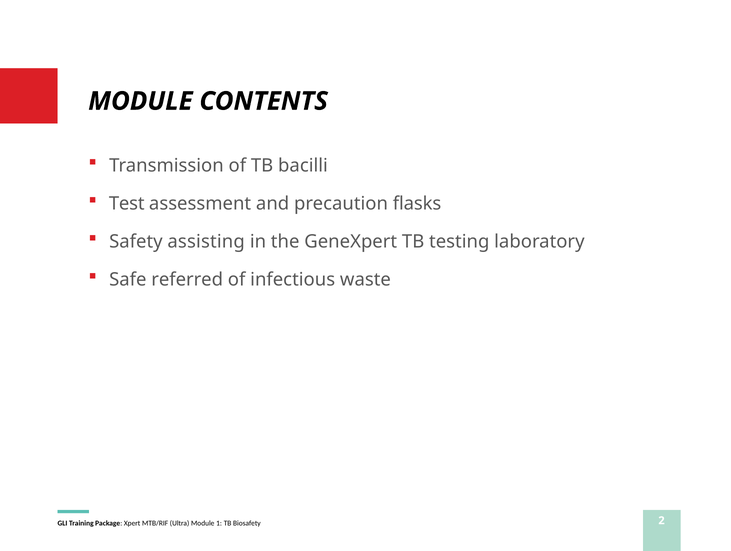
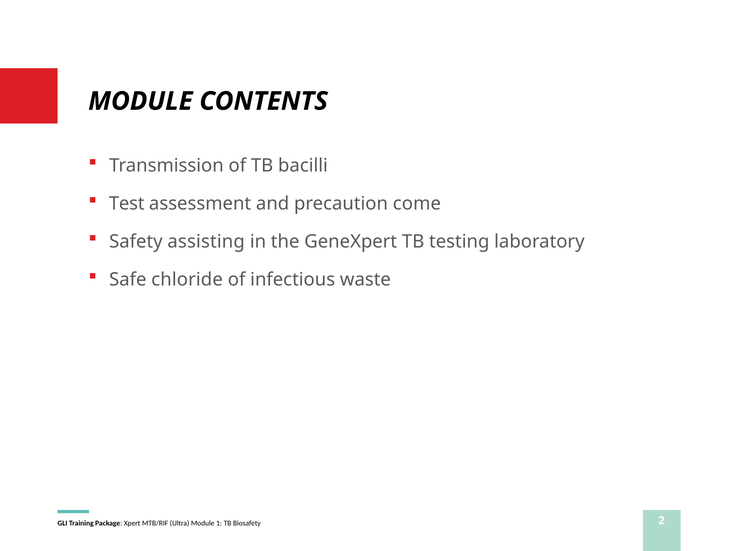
flasks: flasks -> come
referred: referred -> chloride
